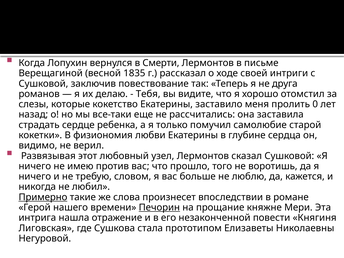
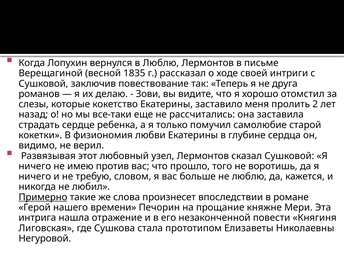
в Смерти: Смерти -> Люблю
Тебя: Тебя -> Зови
0: 0 -> 2
Печорин underline: present -> none
